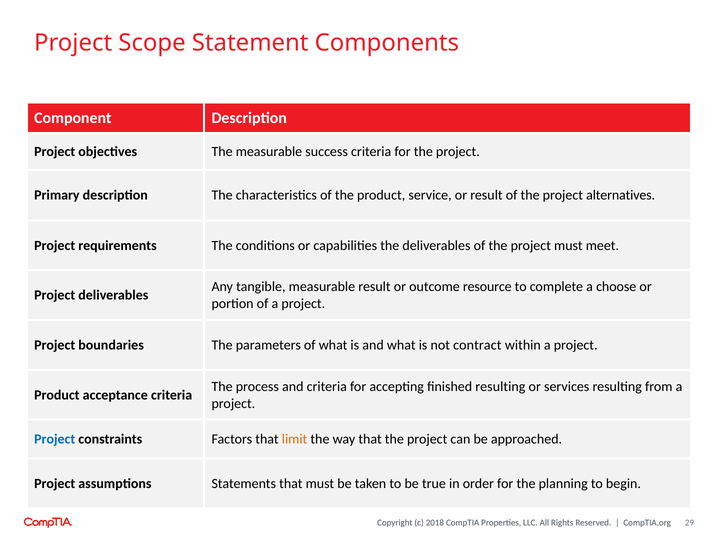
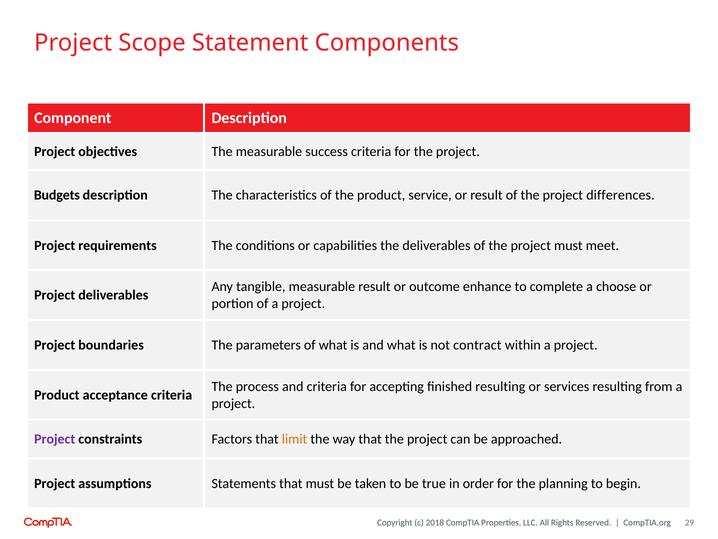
Primary: Primary -> Budgets
alternatives: alternatives -> differences
resource: resource -> enhance
Project at (55, 439) colour: blue -> purple
